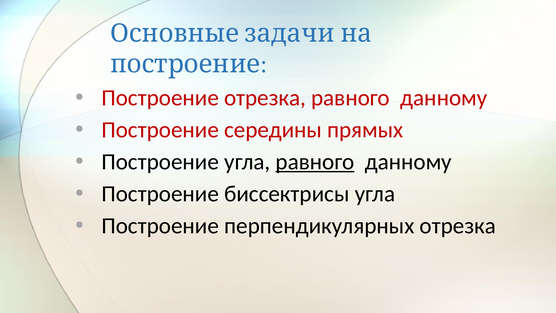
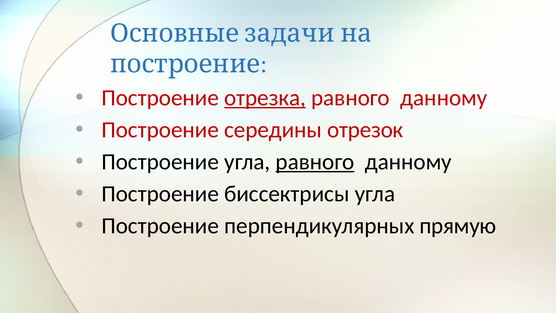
отрезка at (265, 98) underline: none -> present
прямых: прямых -> отрезок
перпендикулярных отрезка: отрезка -> прямую
